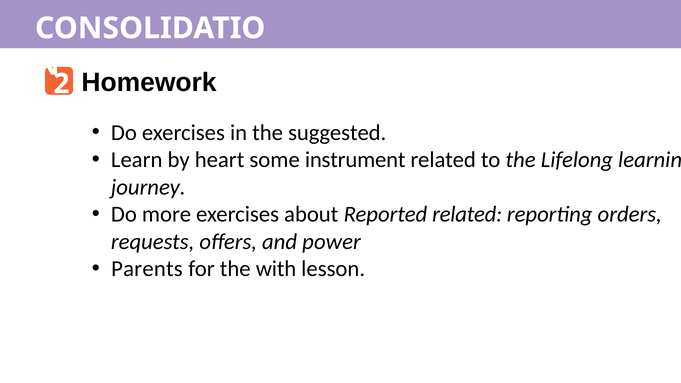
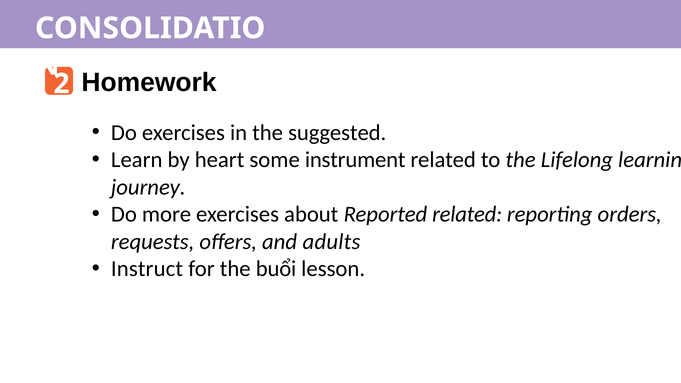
power: power -> adults
Parents: Parents -> Instruct
with: with -> buổi
